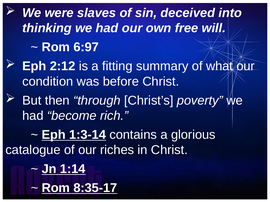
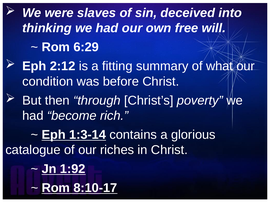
6:97: 6:97 -> 6:29
1:14: 1:14 -> 1:92
8:35-17: 8:35-17 -> 8:10-17
